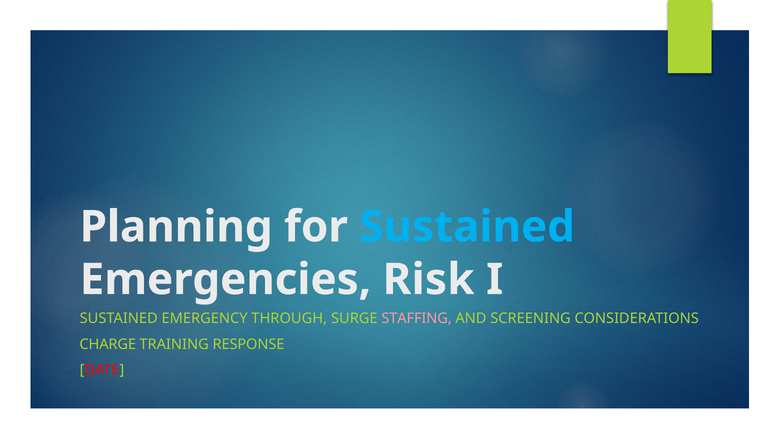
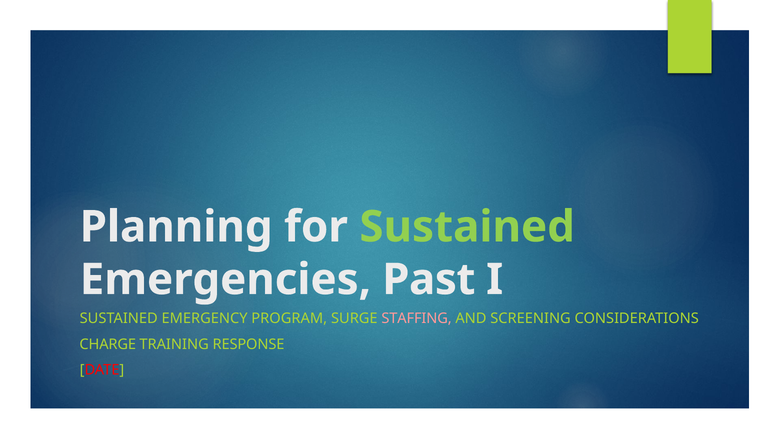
Sustained at (467, 227) colour: light blue -> light green
Risk: Risk -> Past
THROUGH: THROUGH -> PROGRAM
